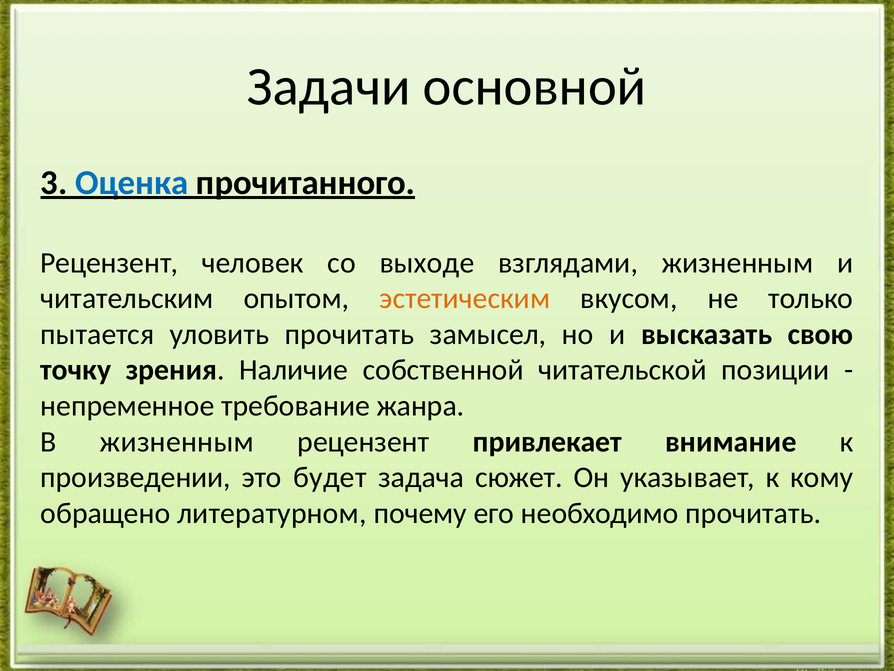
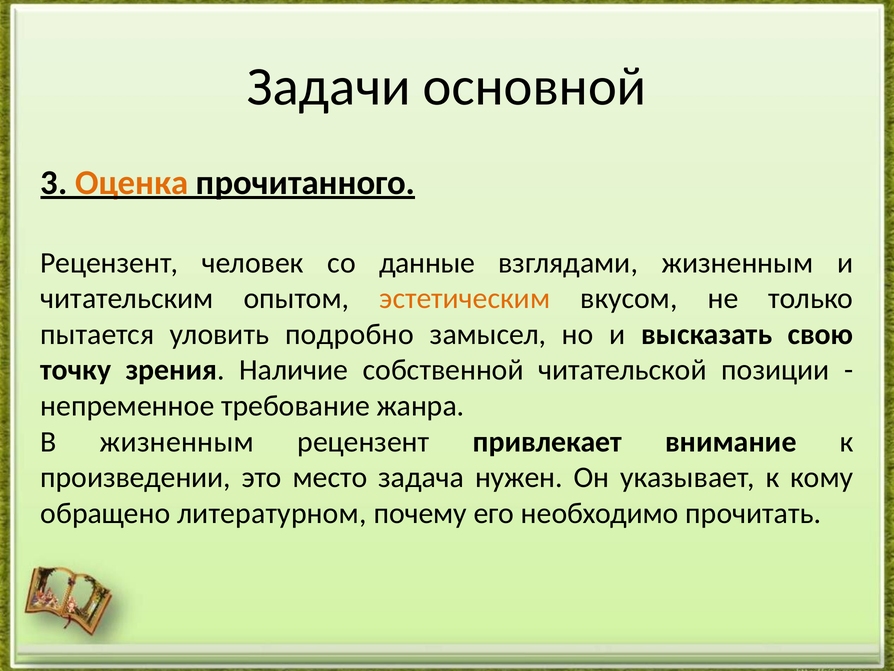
Оценка colour: blue -> orange
выходе: выходе -> данные
уловить прочитать: прочитать -> подробно
будет: будет -> место
сюжет: сюжет -> нужен
